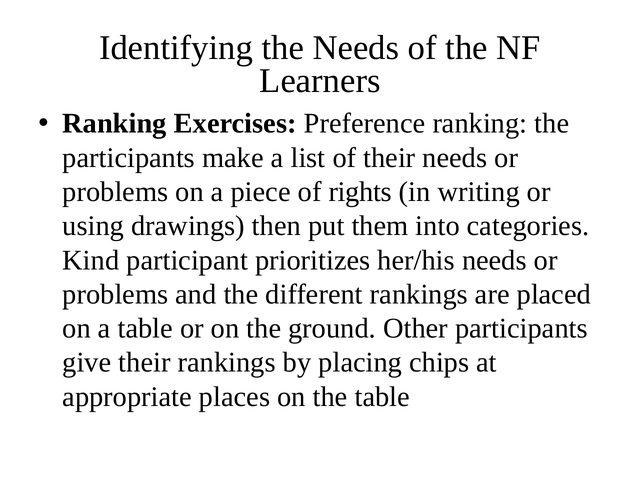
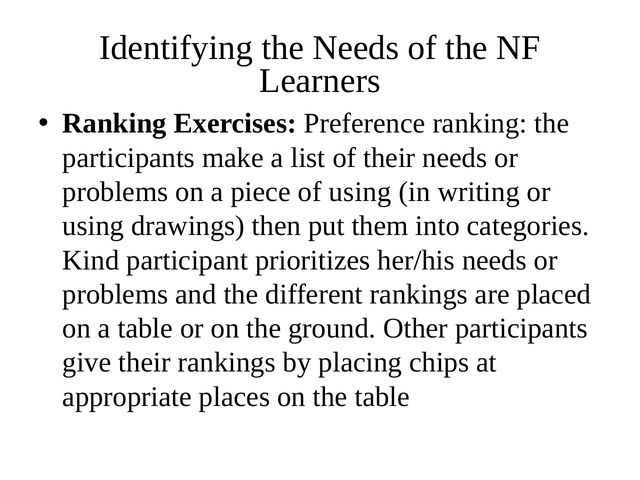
of rights: rights -> using
